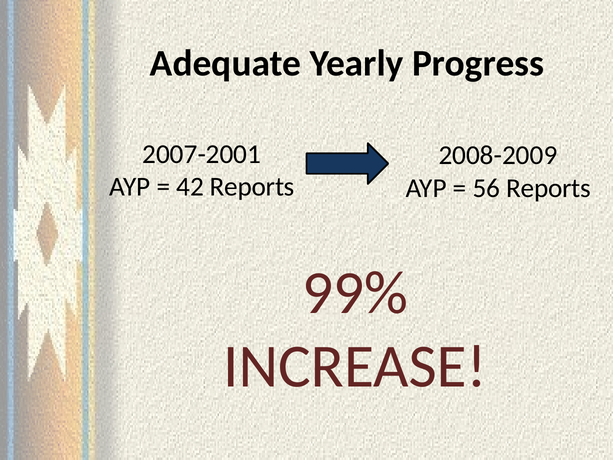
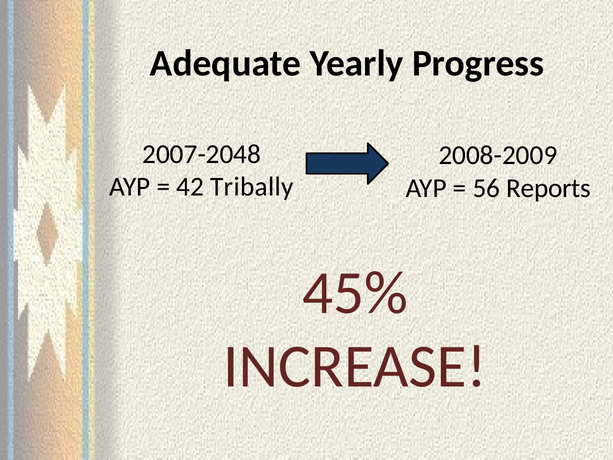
2007-2001: 2007-2001 -> 2007-2048
42 Reports: Reports -> Tribally
99%: 99% -> 45%
